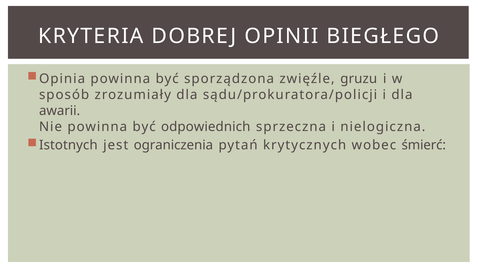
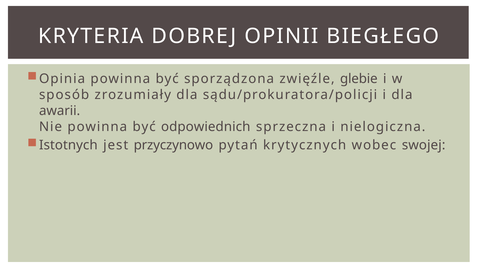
gruzu: gruzu -> glebie
ograniczenia: ograniczenia -> przyczynowo
śmierć: śmierć -> swojej
